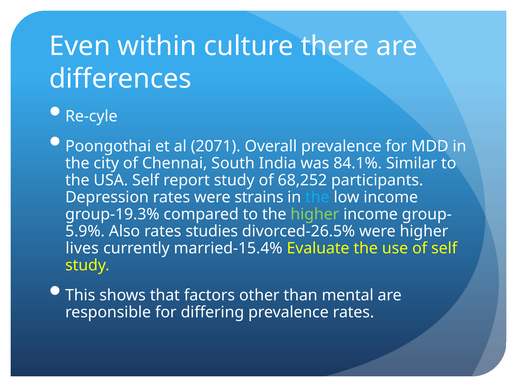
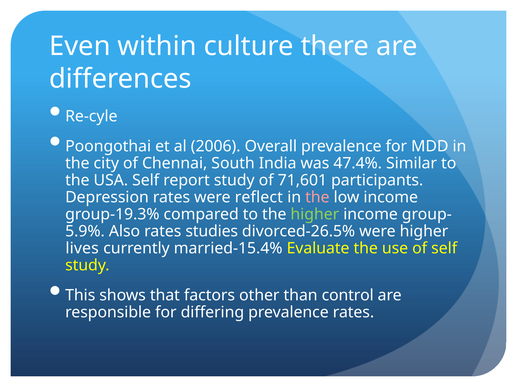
2071: 2071 -> 2006
84.1%: 84.1% -> 47.4%
68,252: 68,252 -> 71,601
strains: strains -> reflect
the at (317, 198) colour: light blue -> pink
mental: mental -> control
